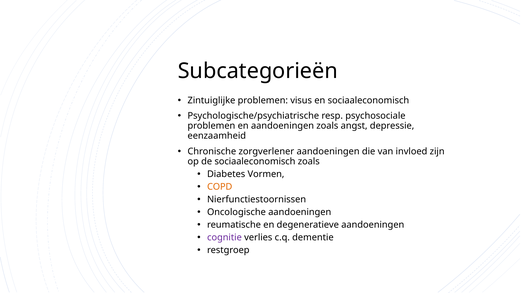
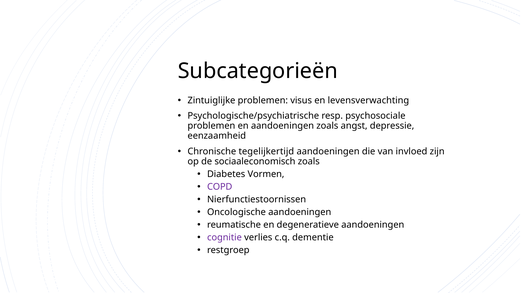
en sociaaleconomisch: sociaaleconomisch -> levensverwachting
zorgverlener: zorgverlener -> tegelijkertijd
COPD colour: orange -> purple
